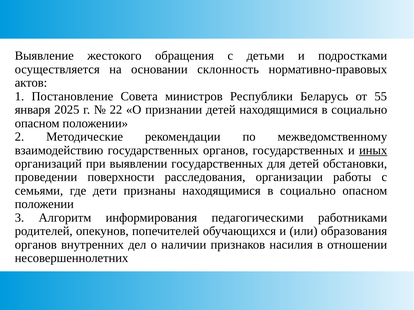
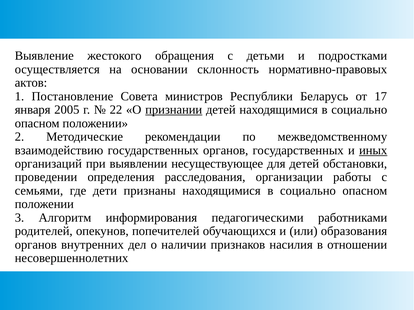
55: 55 -> 17
2025: 2025 -> 2005
признании underline: none -> present
выявлении государственных: государственных -> несуществующее
поверхности: поверхности -> определения
